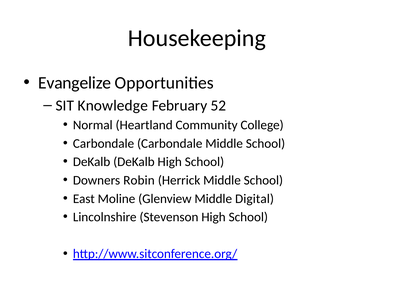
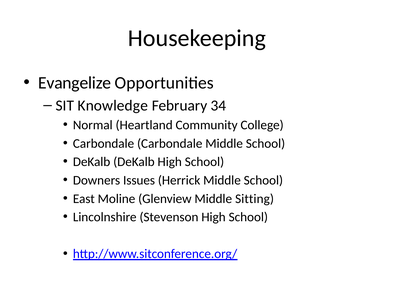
52: 52 -> 34
Robin: Robin -> Issues
Digital: Digital -> Sitting
